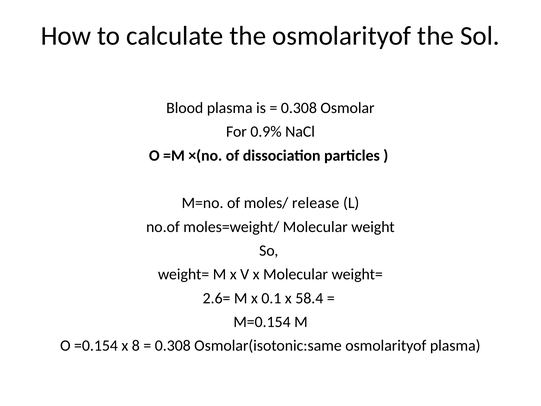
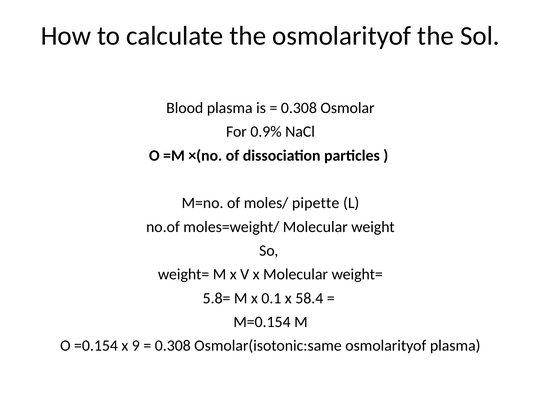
release: release -> pipette
2.6=: 2.6= -> 5.8=
8: 8 -> 9
